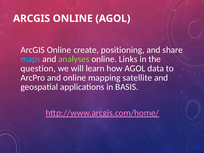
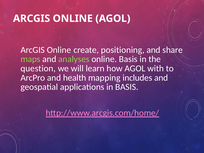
maps colour: light blue -> light green
online Links: Links -> Basis
data: data -> with
and online: online -> health
satellite: satellite -> includes
